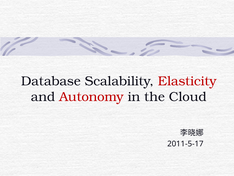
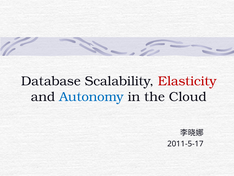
Autonomy colour: red -> blue
